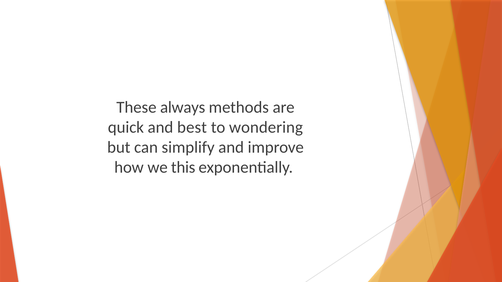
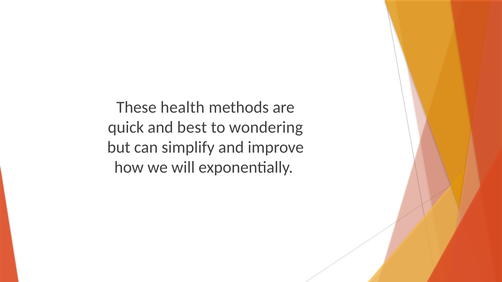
always: always -> health
this: this -> will
